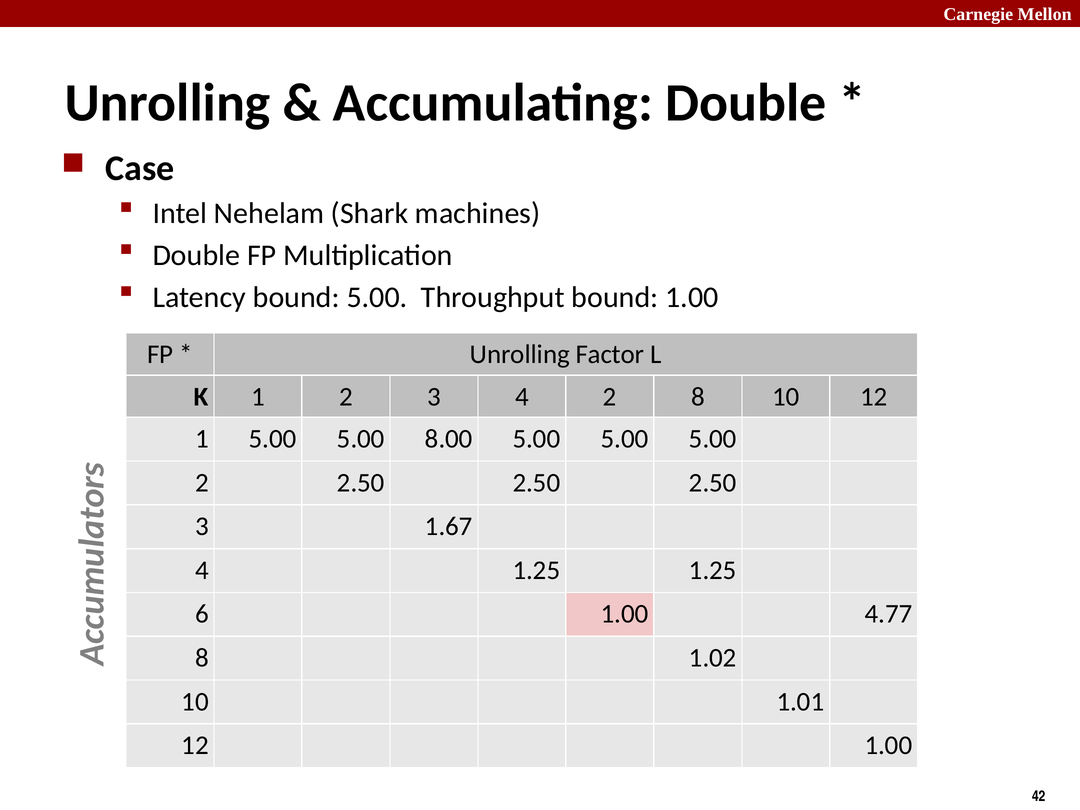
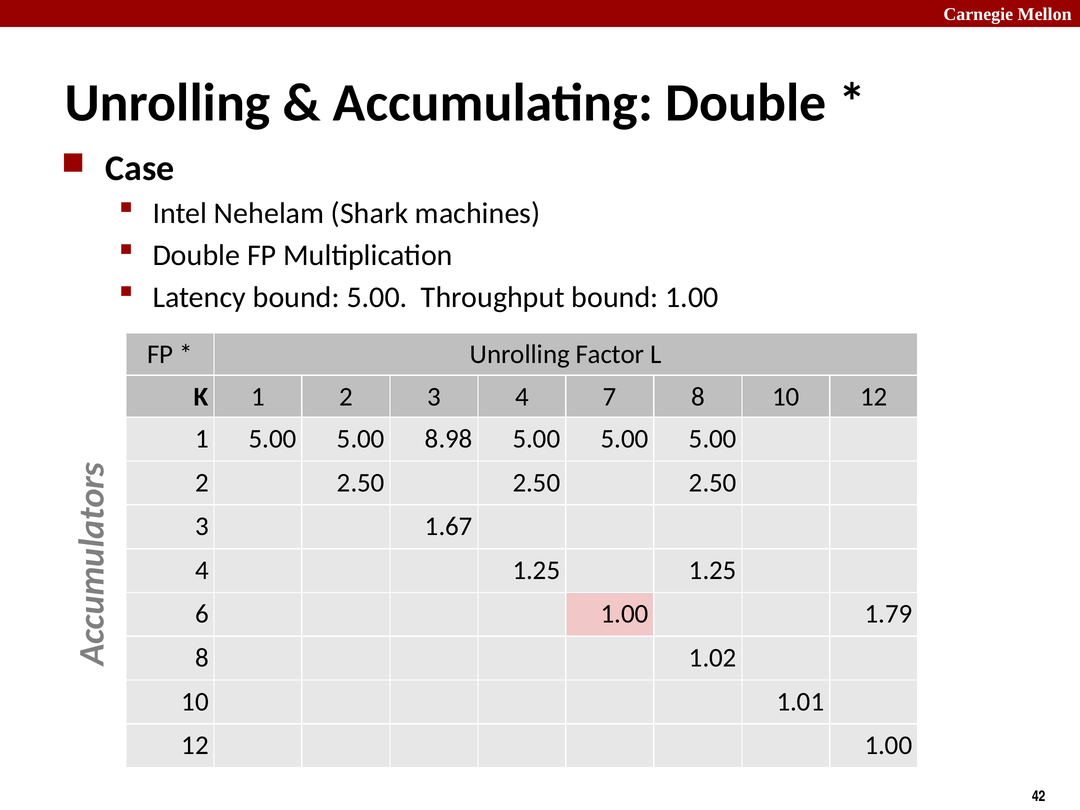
4 2: 2 -> 7
8.00: 8.00 -> 8.98
4.77: 4.77 -> 1.79
